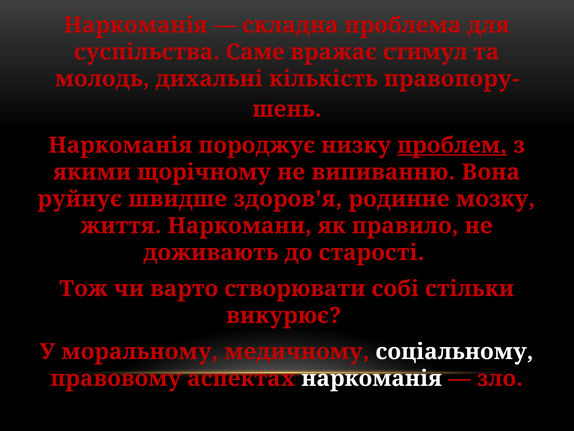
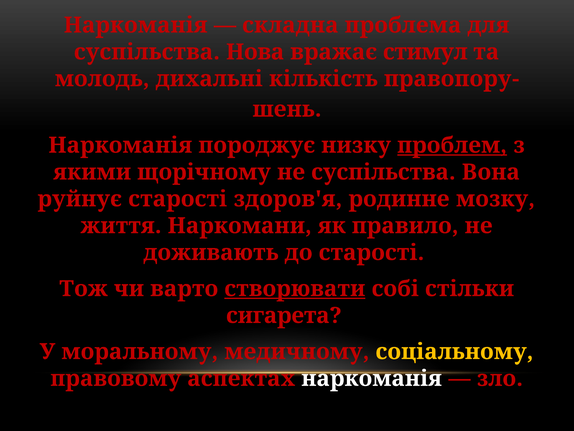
Саме: Саме -> Нова
не випиванню: випиванню -> суспільства
руйнує швидше: швидше -> старості
створювати underline: none -> present
викурює: викурює -> сигарета
соціальному colour: white -> yellow
